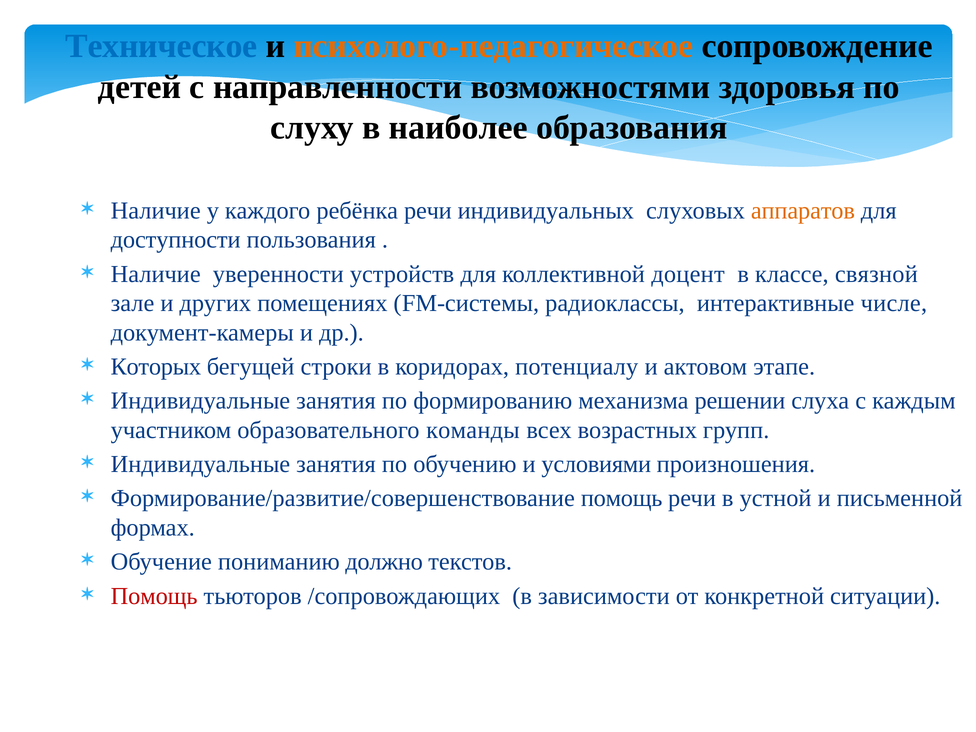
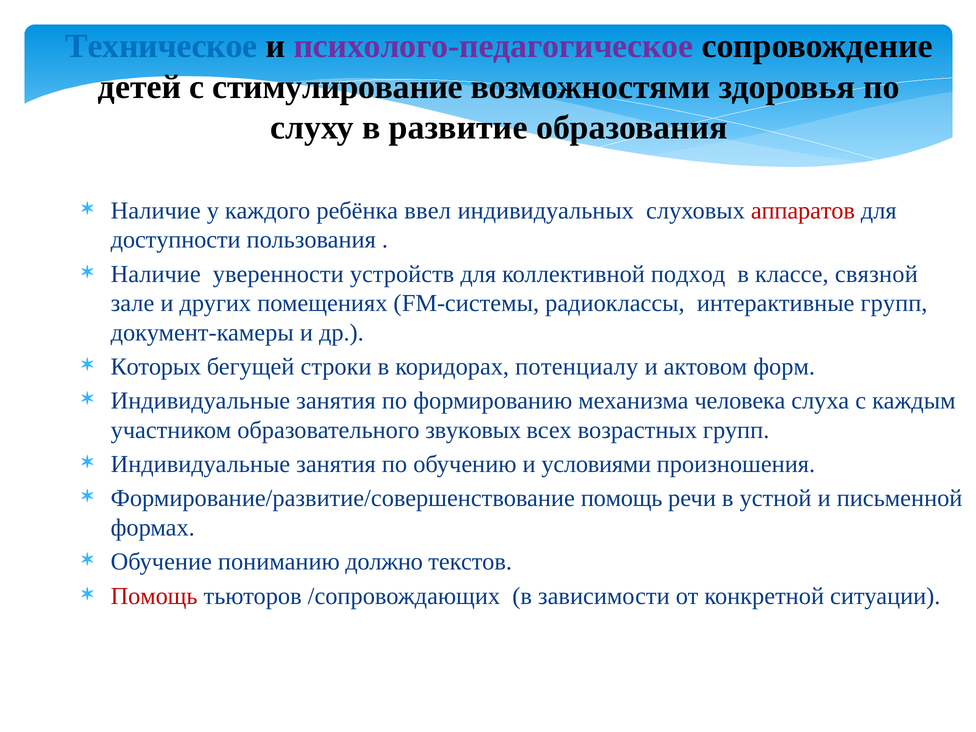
психолого-педагогическое colour: orange -> purple
направленности: направленности -> стимулирование
наиболее: наиболее -> развитие
ребёнка речи: речи -> ввел
аппаратов colour: orange -> red
доцент: доцент -> подход
интерактивные числе: числе -> групп
этапе: этапе -> форм
решении: решении -> человека
команды: команды -> звуковых
